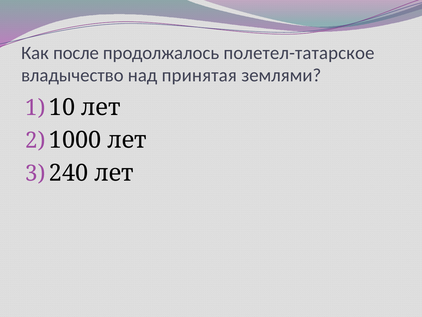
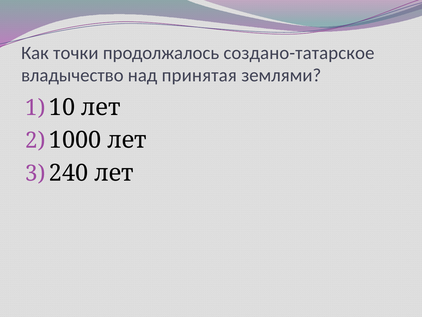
после: после -> точки
полетел-татарское: полетел-татарское -> создано-татарское
